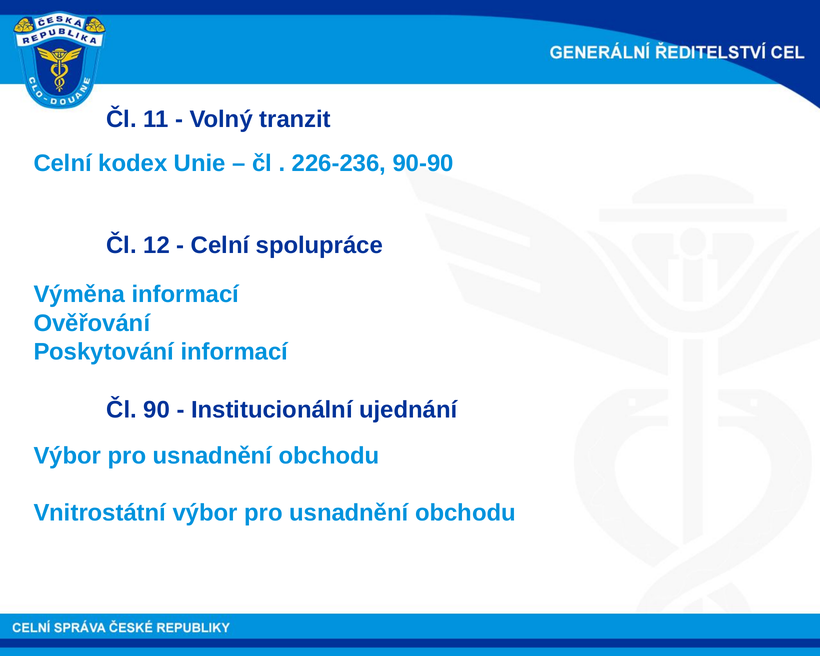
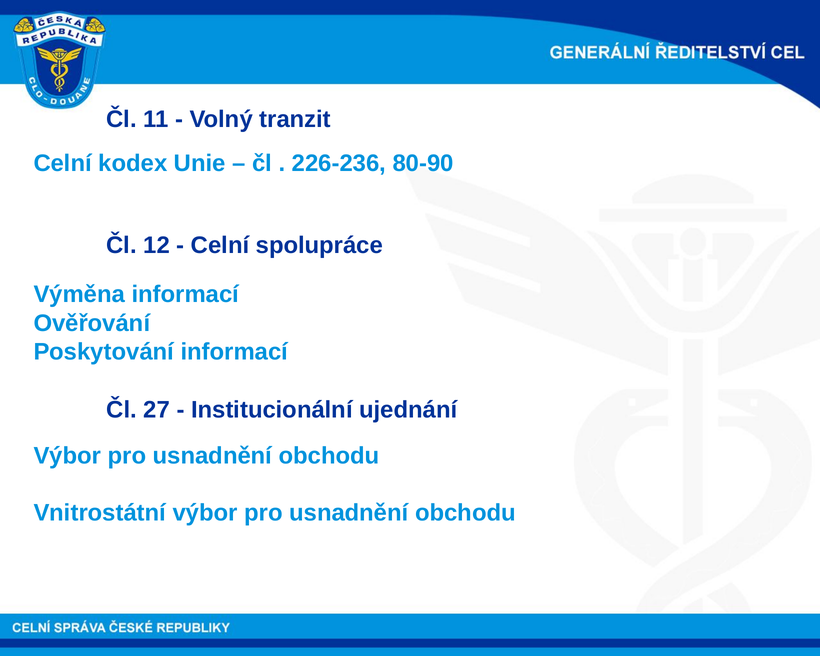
90-90: 90-90 -> 80-90
90: 90 -> 27
